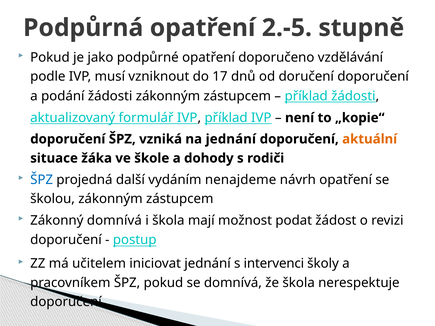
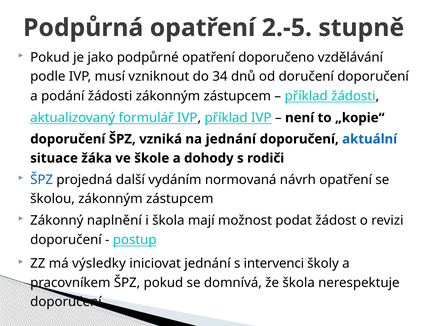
17: 17 -> 34
aktuální colour: orange -> blue
nenajdeme: nenajdeme -> normovaná
Zákonný domnívá: domnívá -> naplnění
učitelem: učitelem -> výsledky
